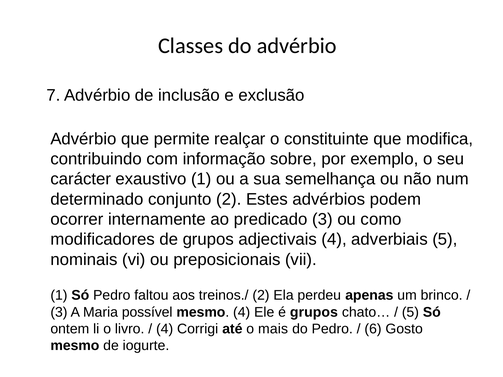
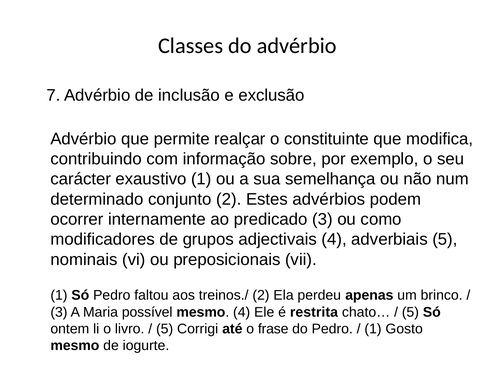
é grupos: grupos -> restrita
4 at (165, 329): 4 -> 5
mais: mais -> frase
6 at (373, 329): 6 -> 1
